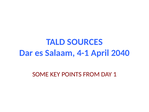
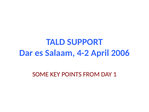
SOURCES: SOURCES -> SUPPORT
4-1: 4-1 -> 4-2
2040: 2040 -> 2006
